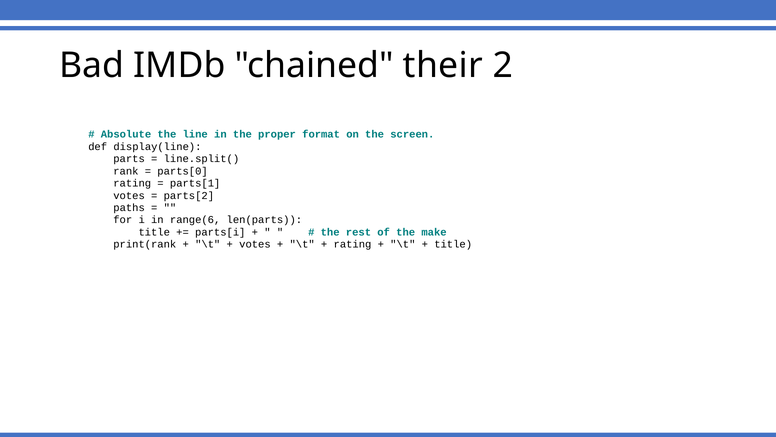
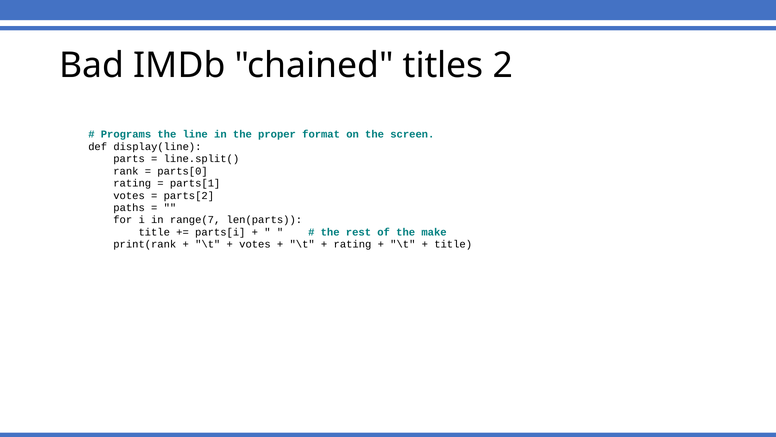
their: their -> titles
Absolute: Absolute -> Programs
range(6: range(6 -> range(7
